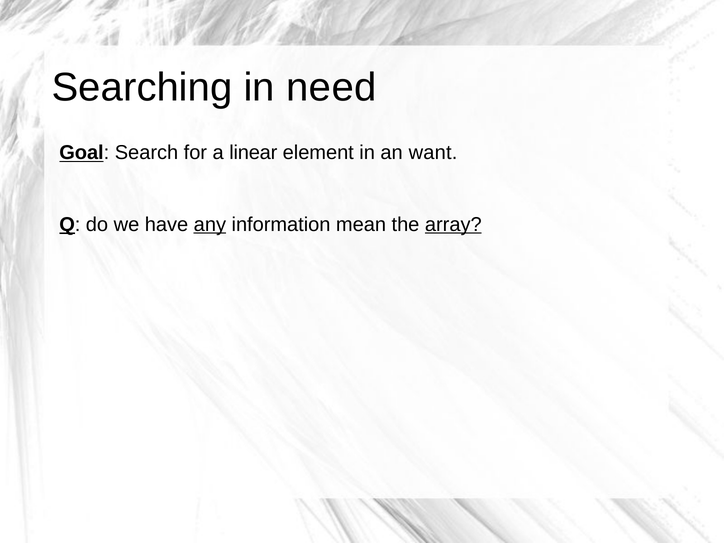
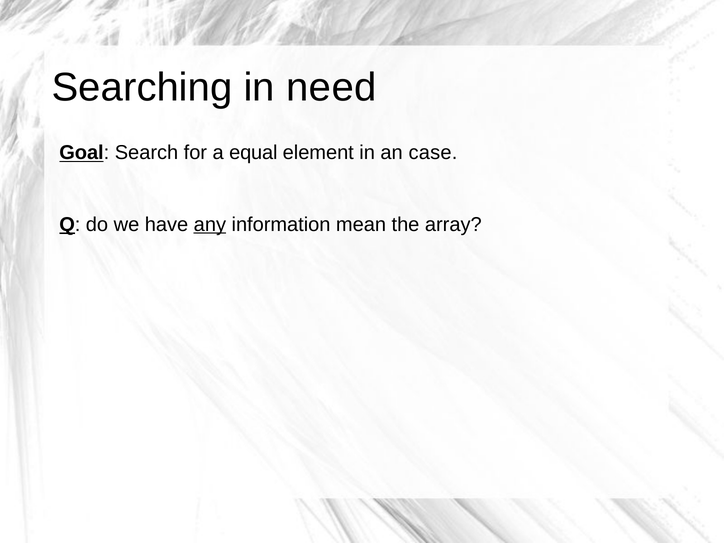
linear: linear -> equal
want: want -> case
array underline: present -> none
